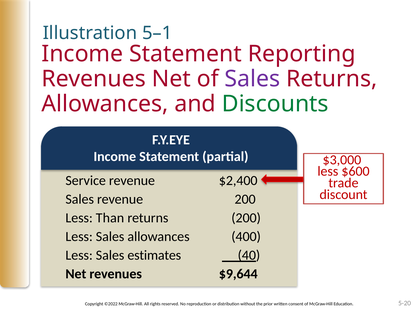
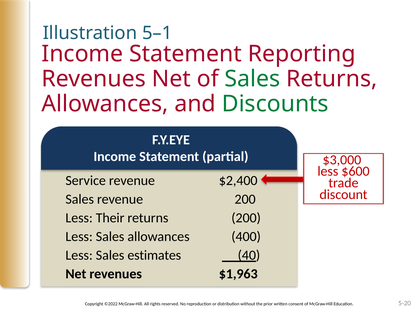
Sales at (252, 79) colour: purple -> green
Than: Than -> Their
$9,644: $9,644 -> $1,963
